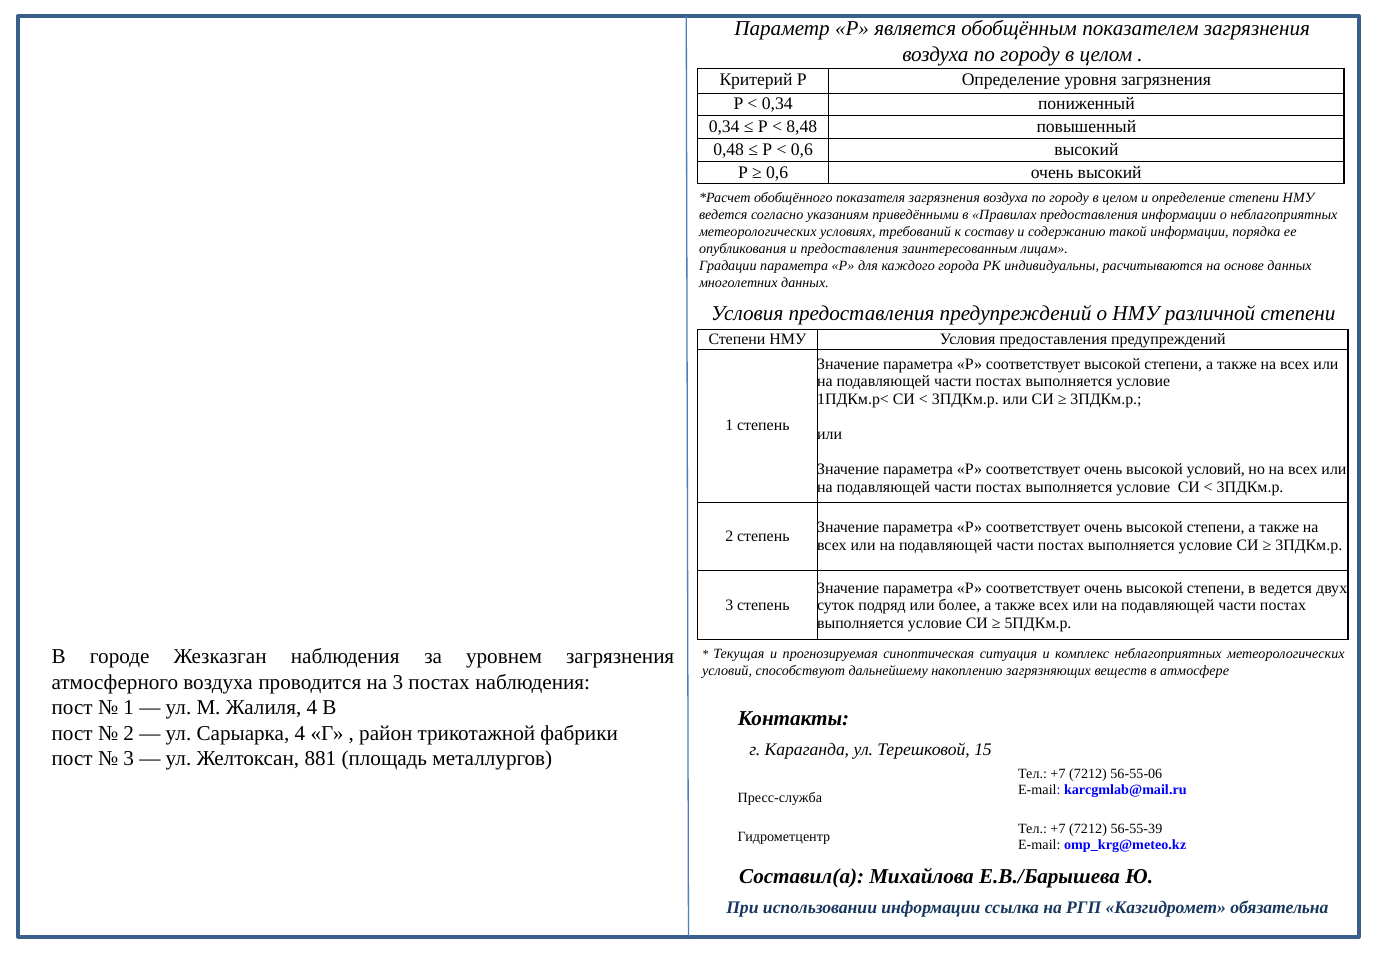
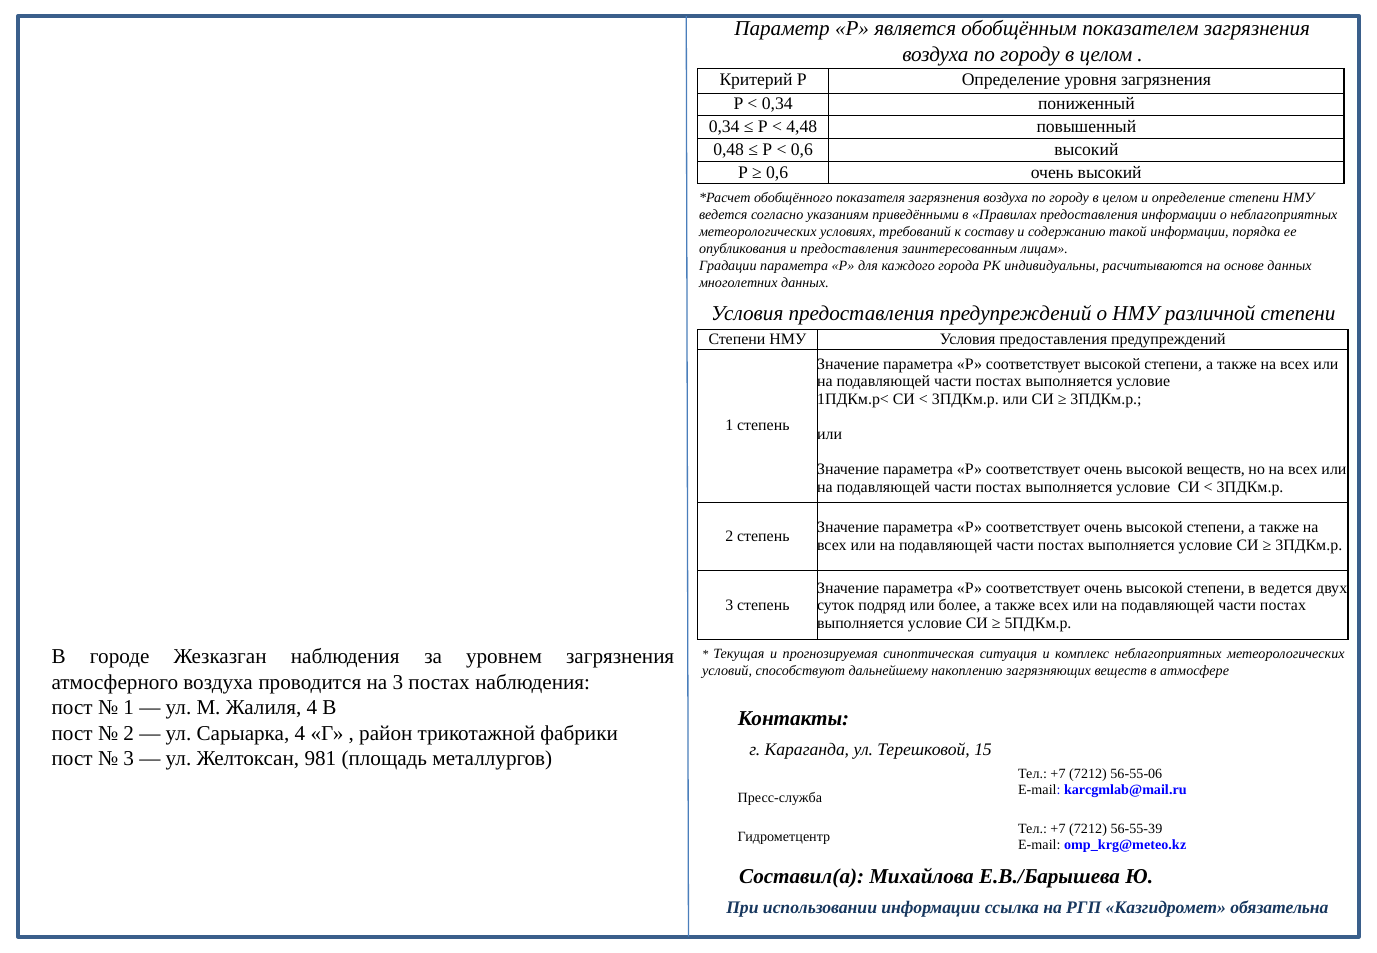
8,48: 8,48 -> 4,48
высокой условий: условий -> веществ
881: 881 -> 981
